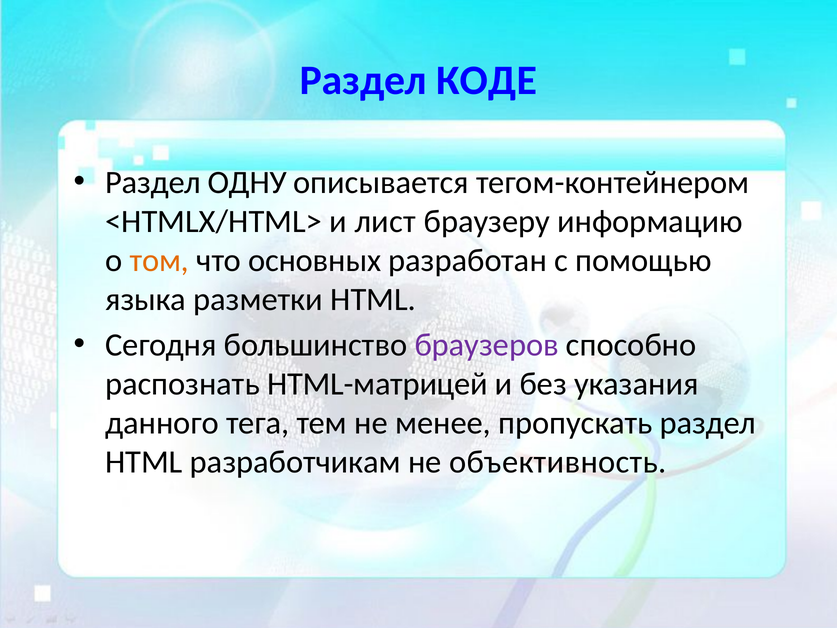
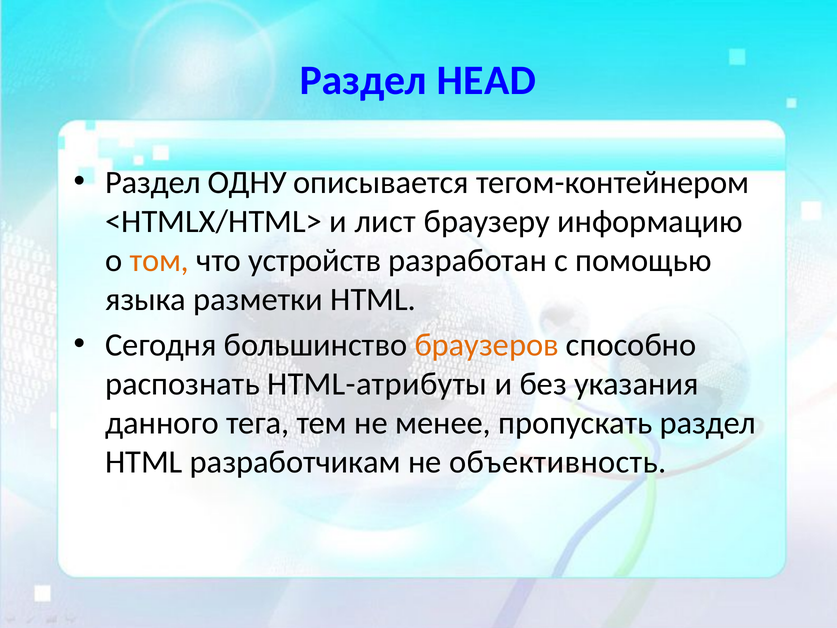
КОДЕ: КОДЕ -> HEAD
основных: основных -> устройств
браузеров colour: purple -> orange
HTML-матрицей: HTML-матрицей -> HTML-атрибуты
